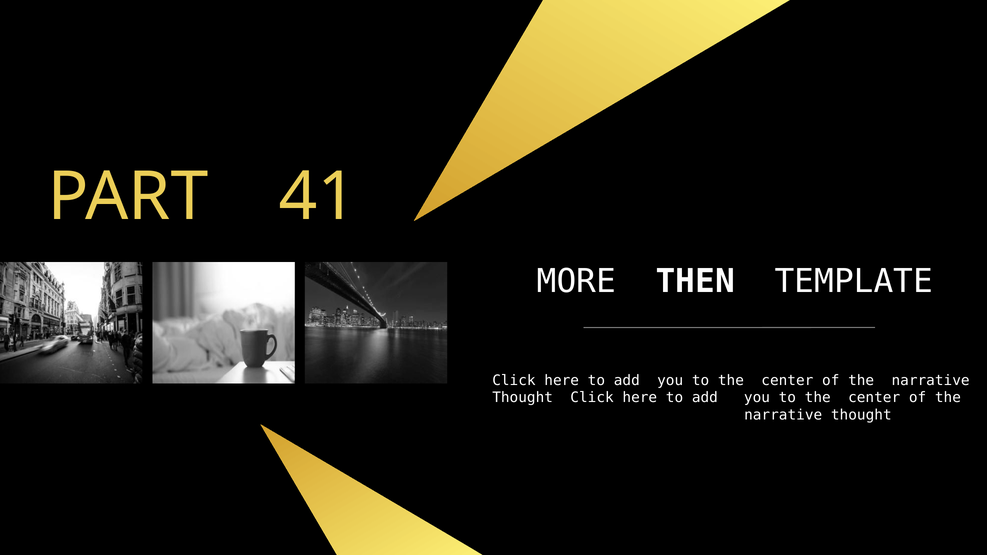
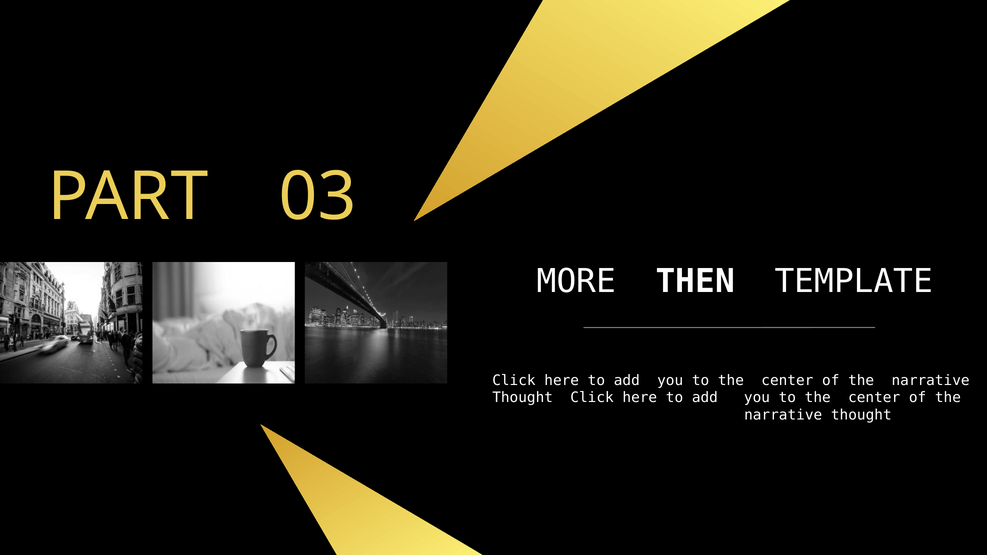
41: 41 -> 03
